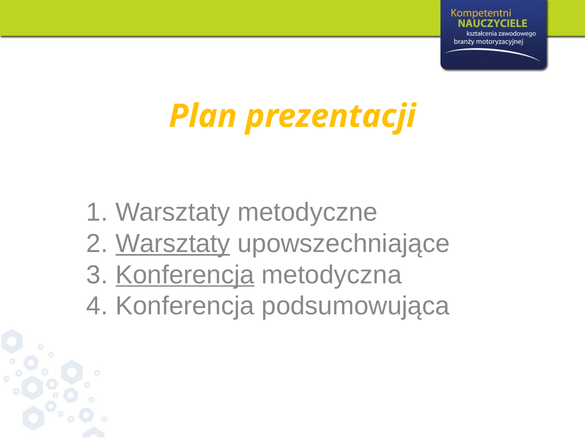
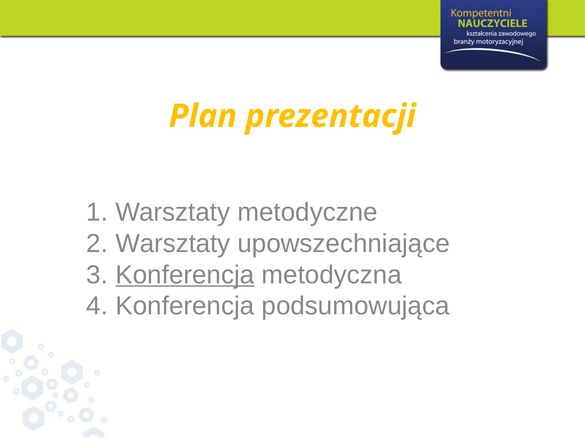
Warsztaty at (173, 243) underline: present -> none
